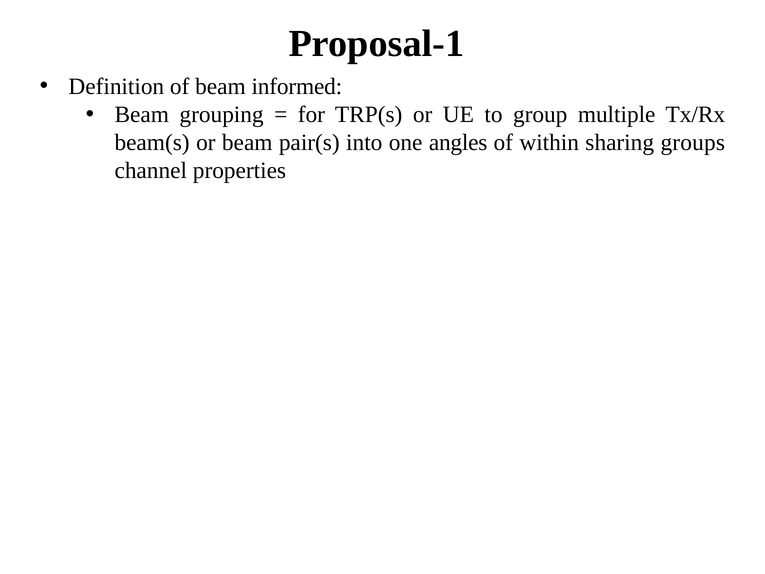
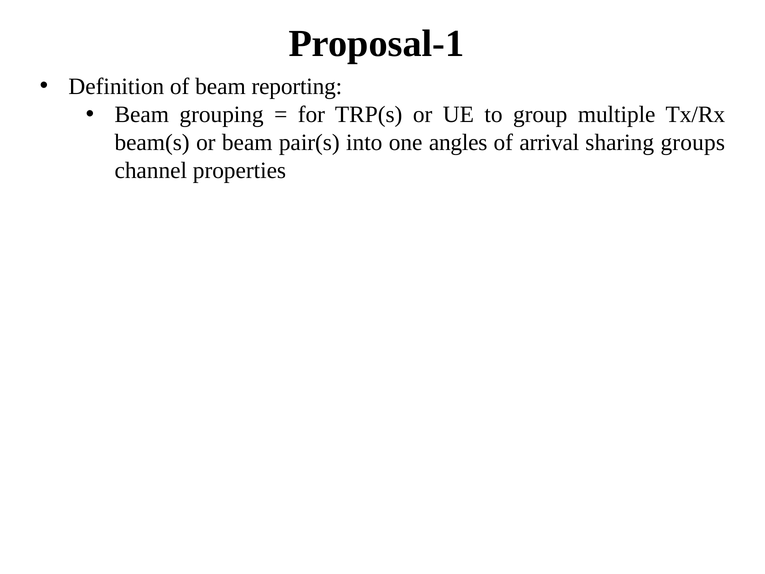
informed: informed -> reporting
within: within -> arrival
